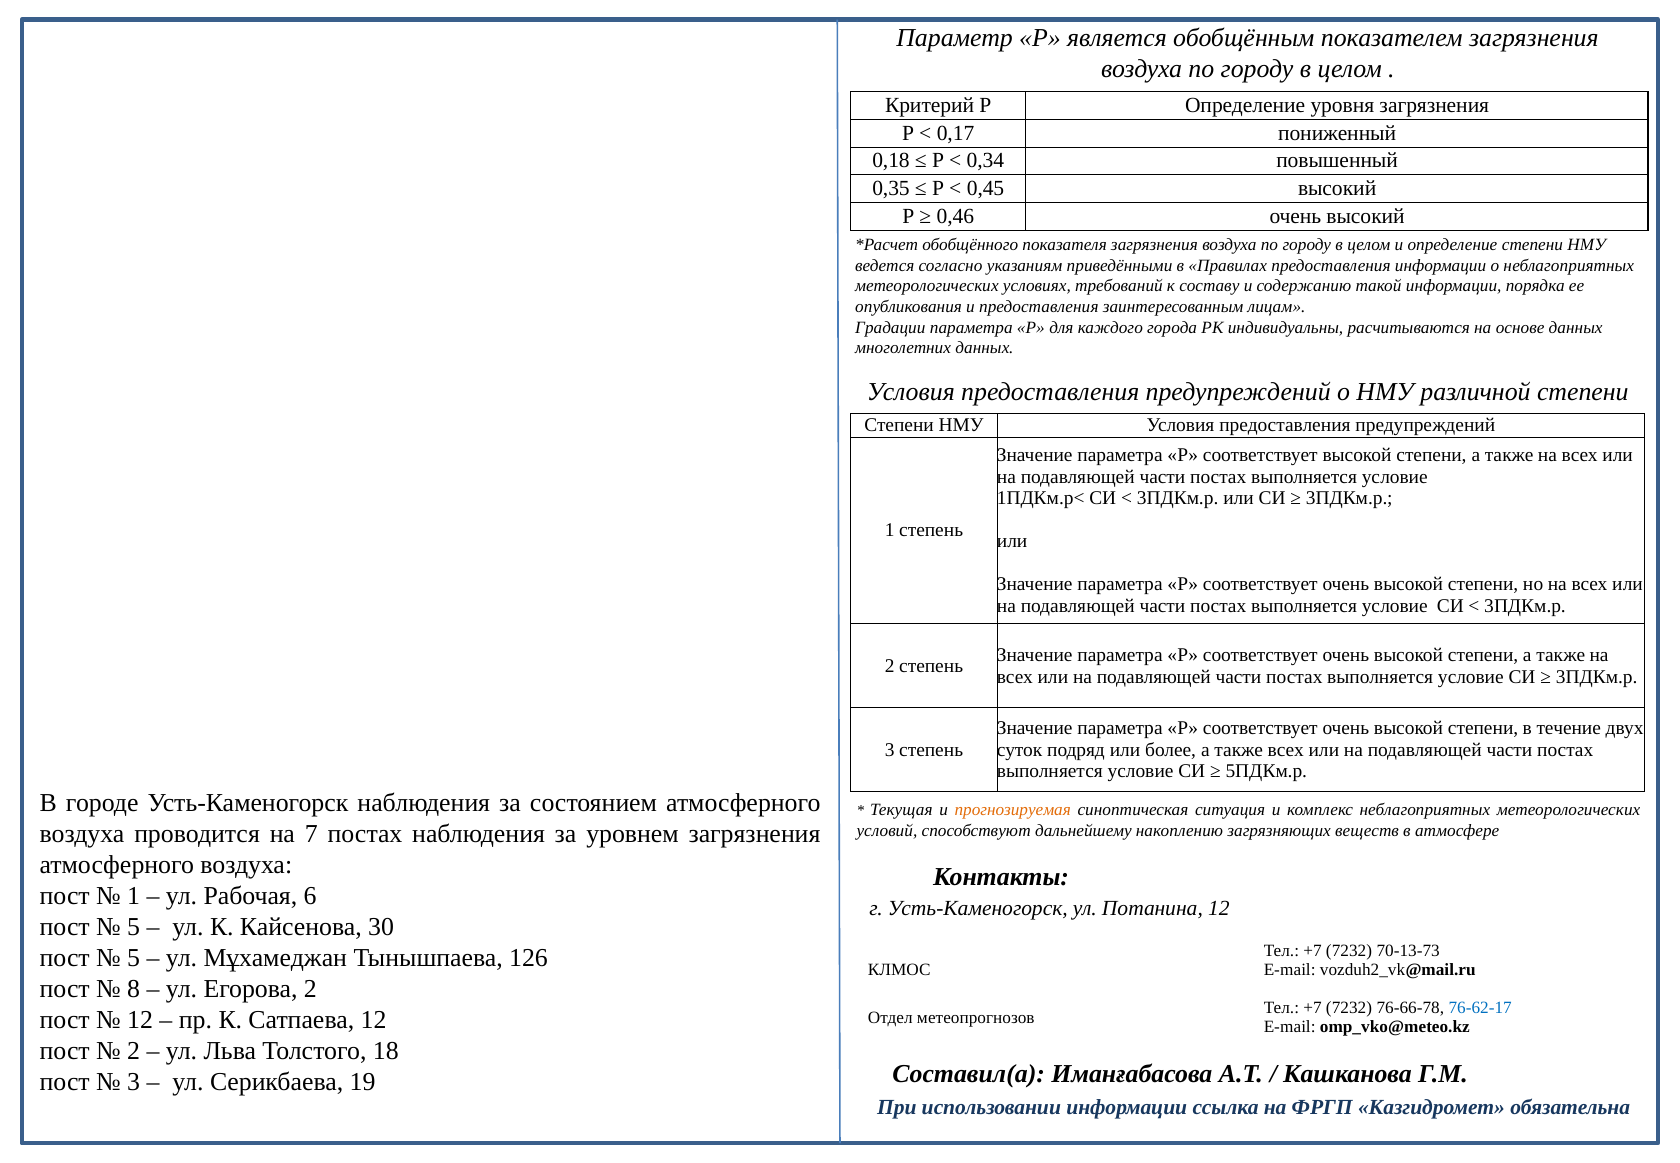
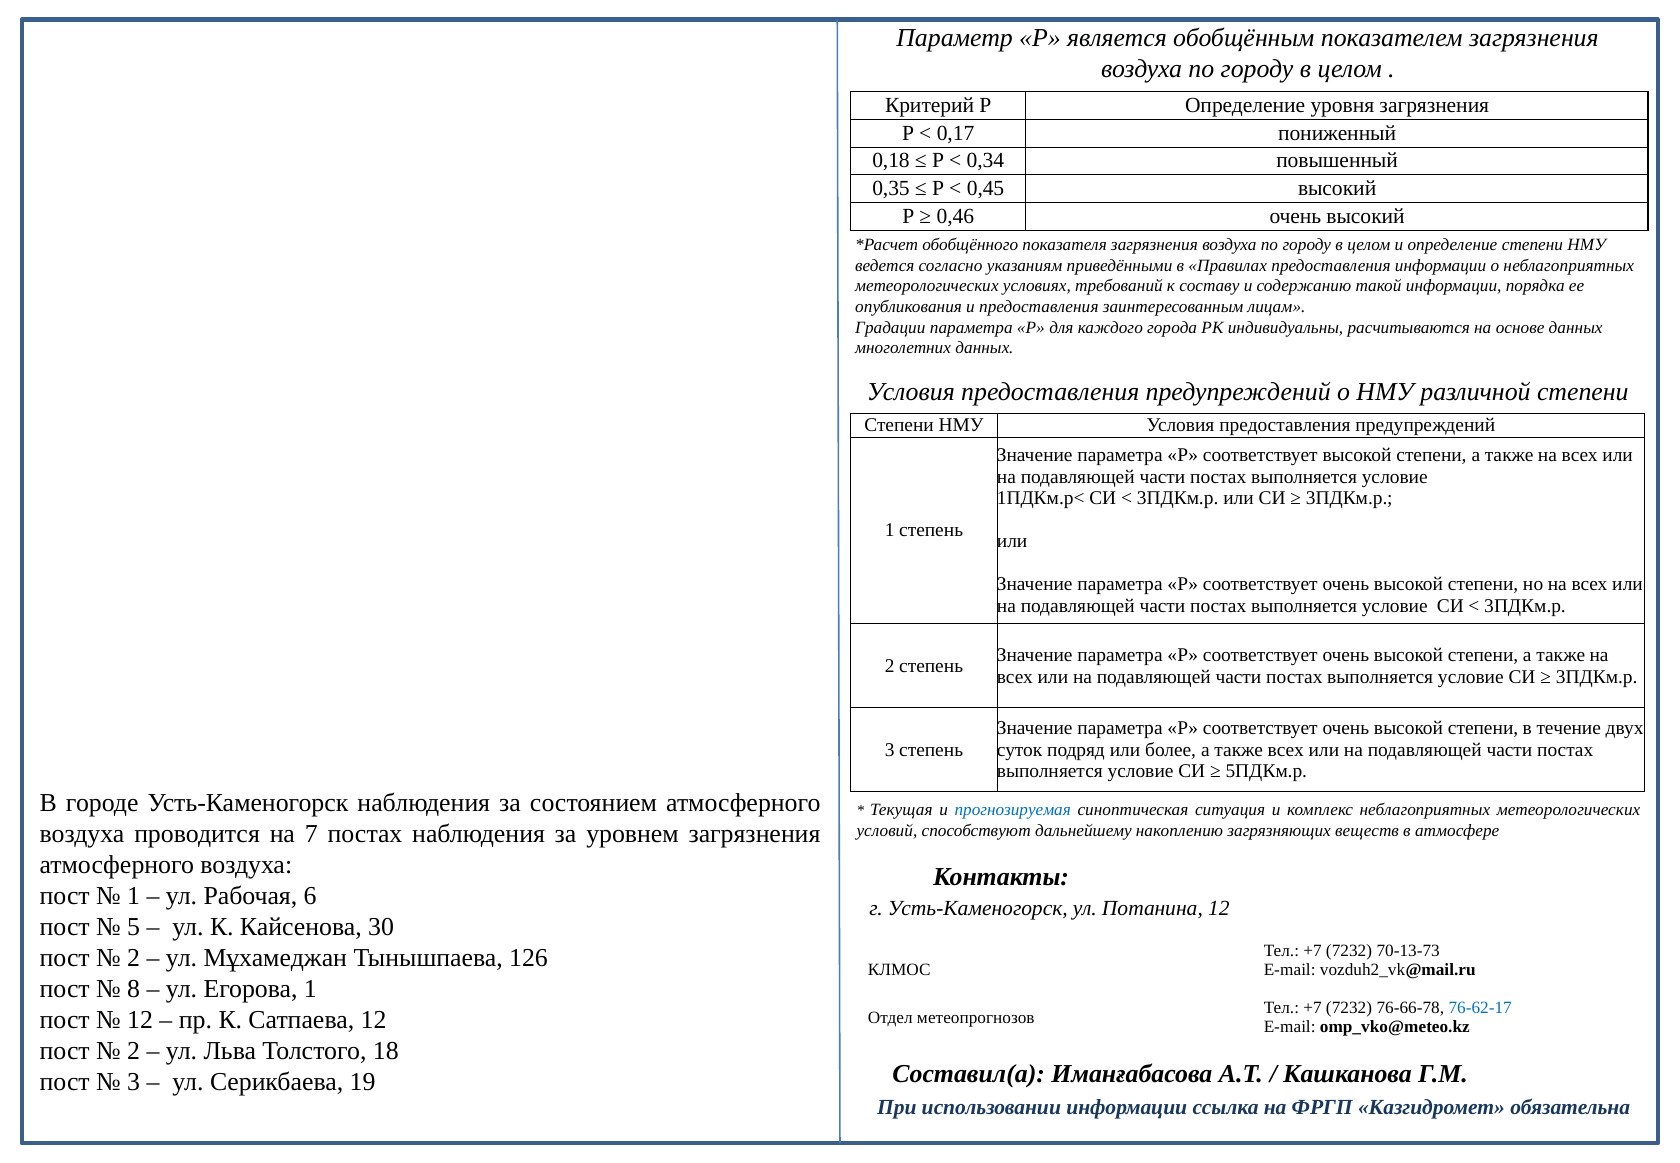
прогнозируемая colour: orange -> blue
5 at (134, 958): 5 -> 2
Егорова 2: 2 -> 1
